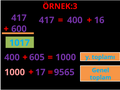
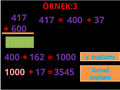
16: 16 -> 37
1017 colour: light blue -> light green
605: 605 -> 162
9565: 9565 -> 3545
